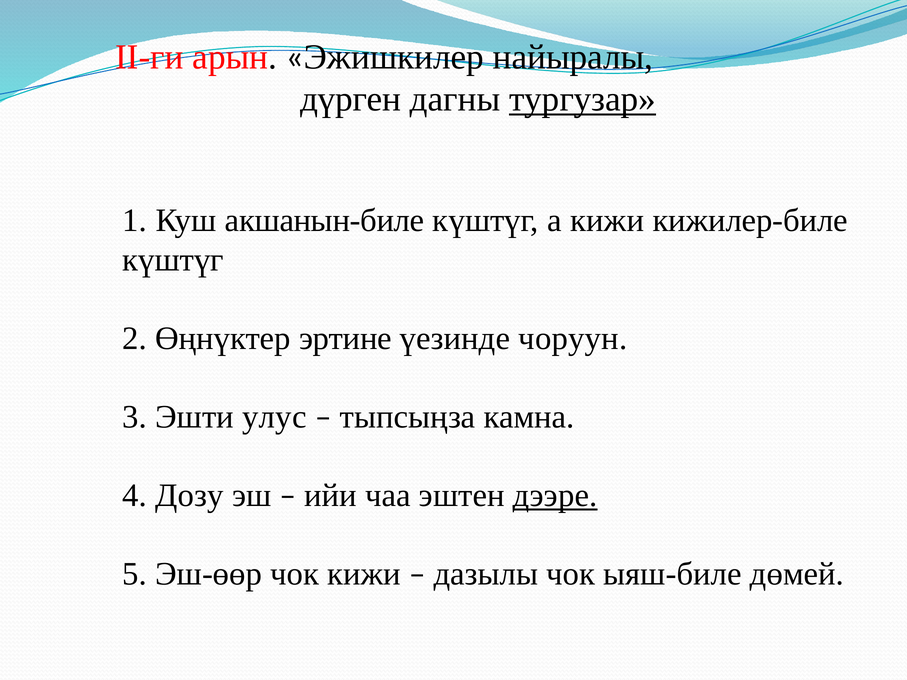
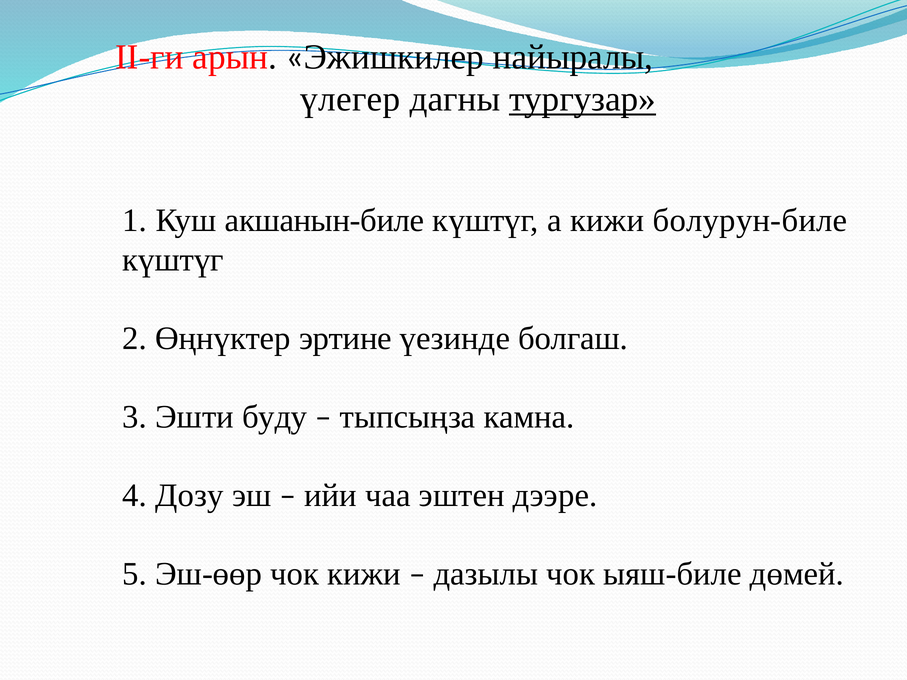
дүрген: дүрген -> үлегер
кижилер-биле: кижилер-биле -> болурун-биле
чоруун: чоруун -> болгаш
улус: улус -> буду
дээре underline: present -> none
